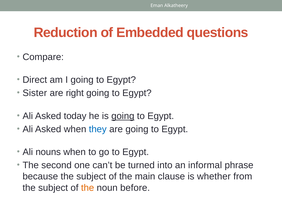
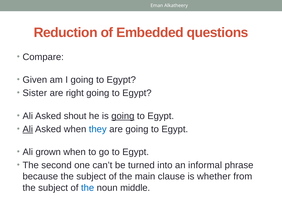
Direct: Direct -> Given
today: today -> shout
Ali at (28, 129) underline: none -> present
nouns: nouns -> grown
the at (88, 188) colour: orange -> blue
before: before -> middle
